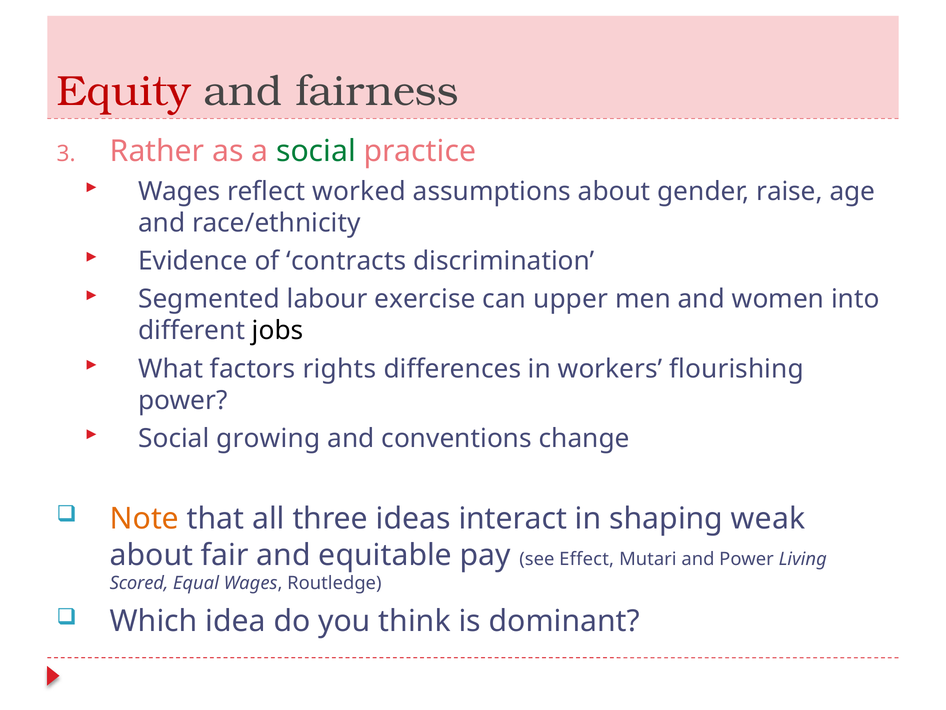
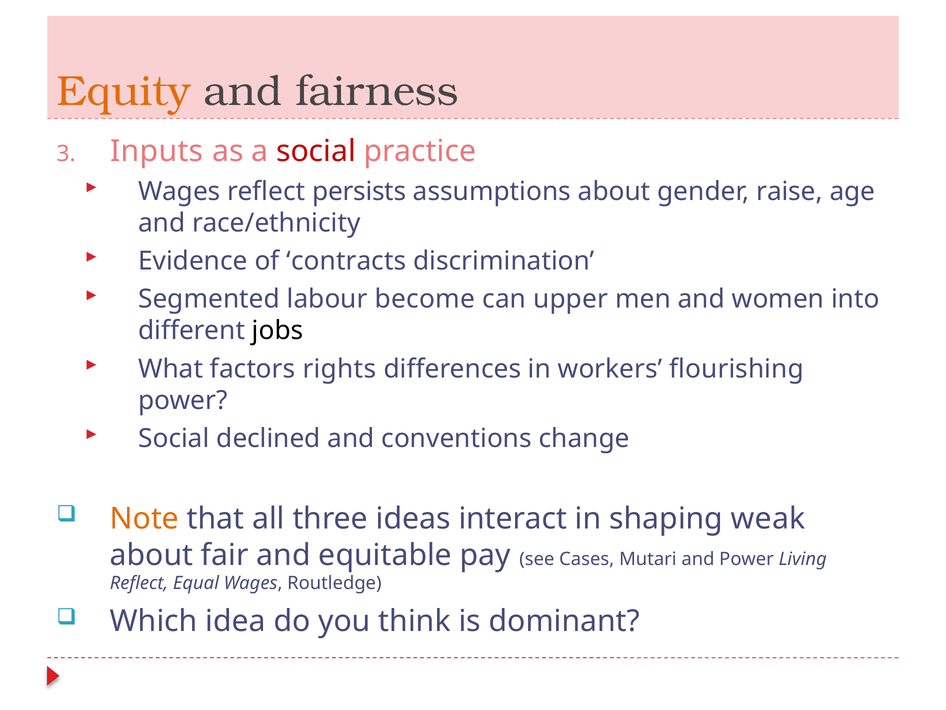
Equity colour: red -> orange
Rather: Rather -> Inputs
social at (316, 151) colour: green -> red
worked: worked -> persists
exercise: exercise -> become
growing: growing -> declined
Effect: Effect -> Cases
Scored at (139, 583): Scored -> Reflect
